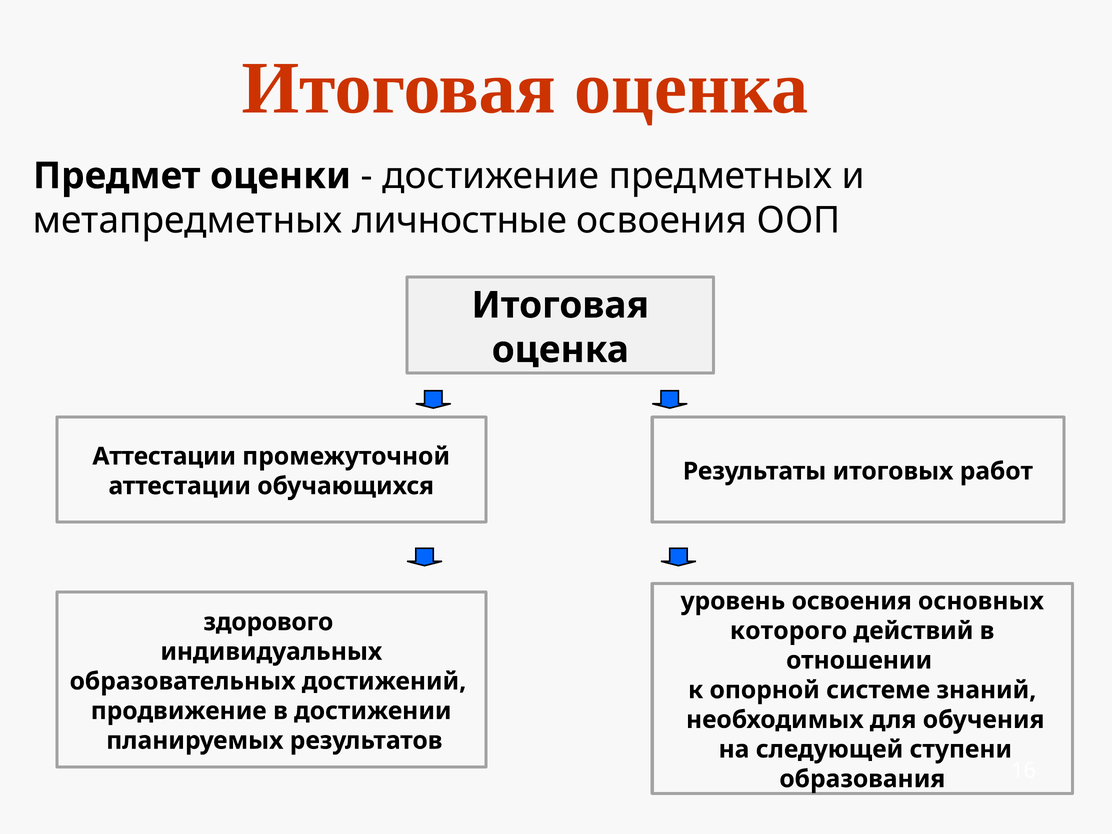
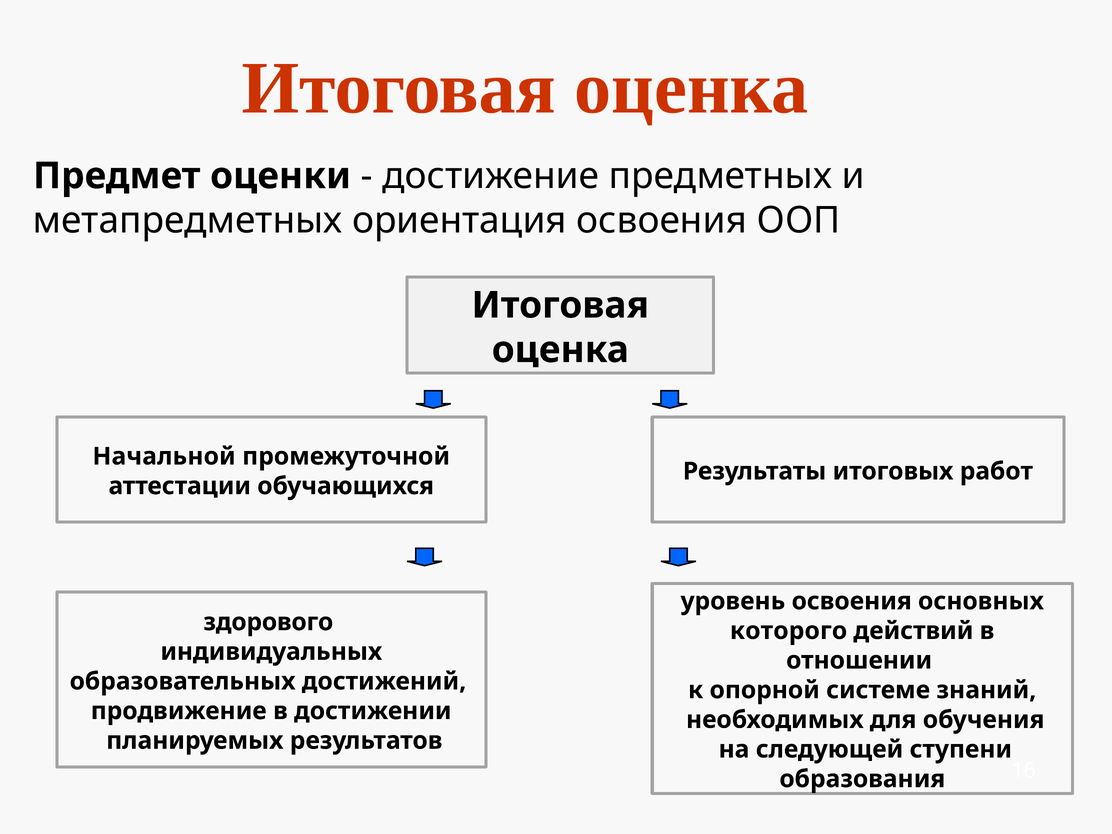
личностные: личностные -> ориентация
Аттестации at (164, 456): Аттестации -> Начальной
